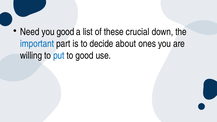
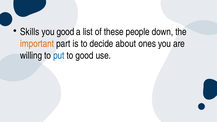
Need: Need -> Skills
crucial: crucial -> people
important colour: blue -> orange
